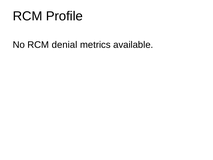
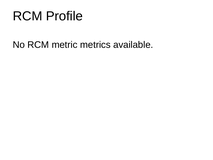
denial: denial -> metric
